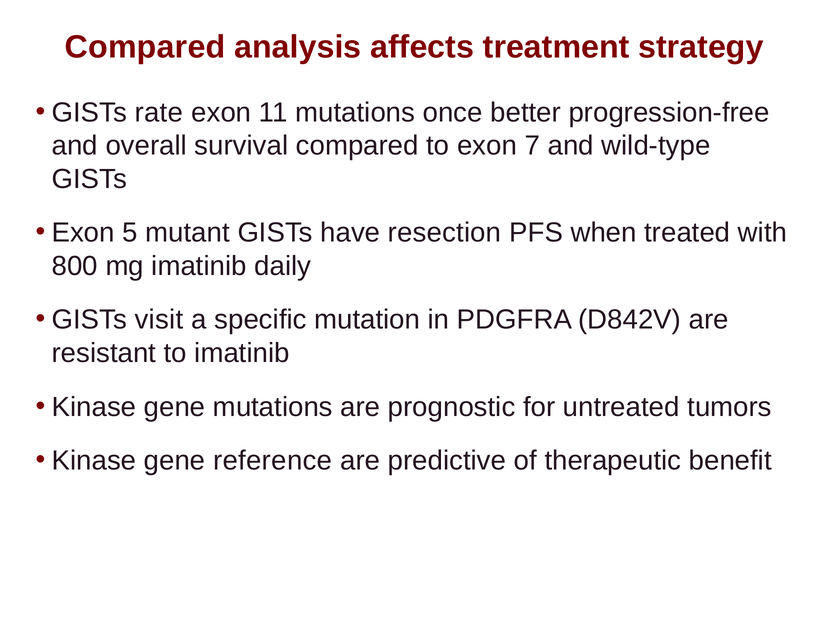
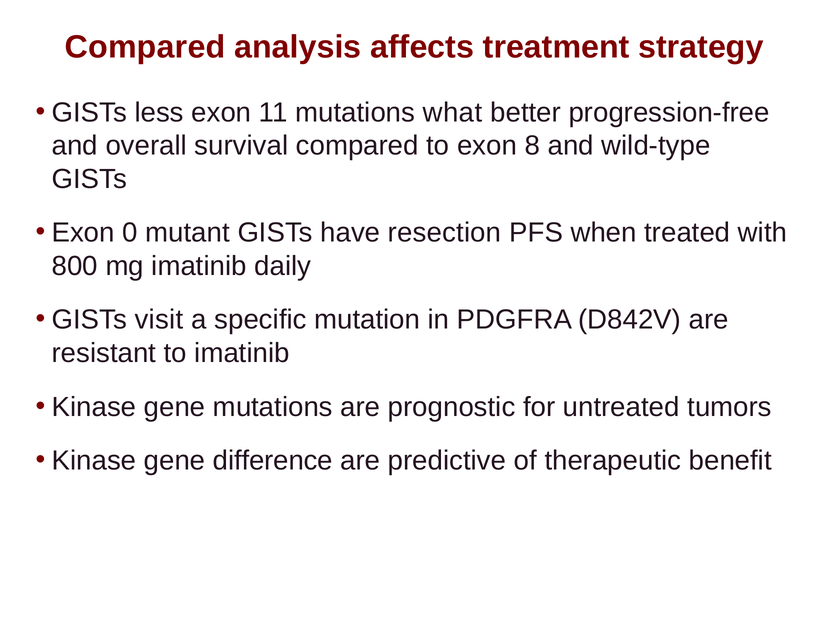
rate: rate -> less
once: once -> what
7: 7 -> 8
5: 5 -> 0
reference: reference -> difference
